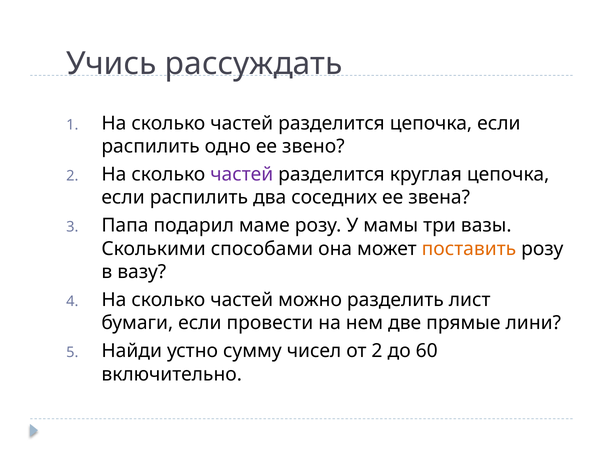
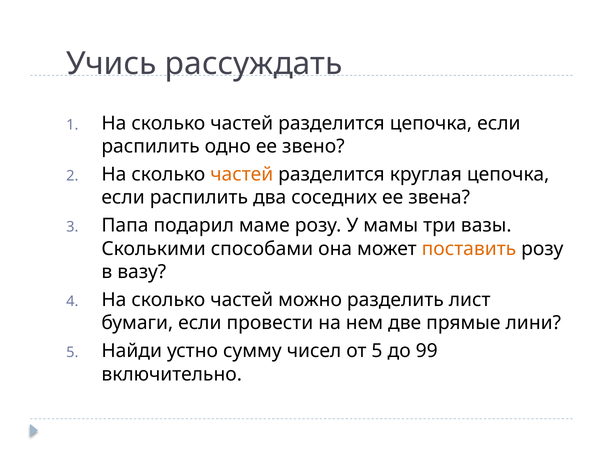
частей at (242, 174) colour: purple -> orange
от 2: 2 -> 5
60: 60 -> 99
